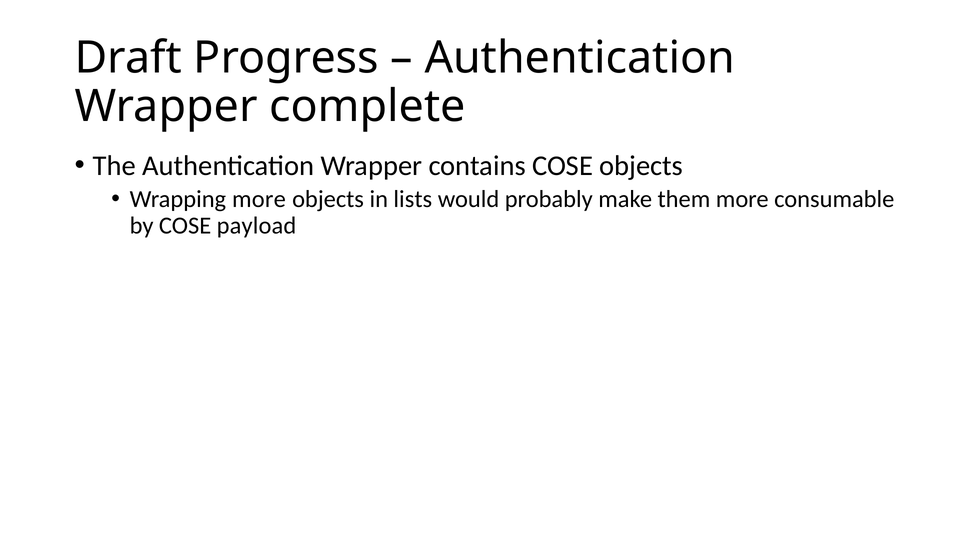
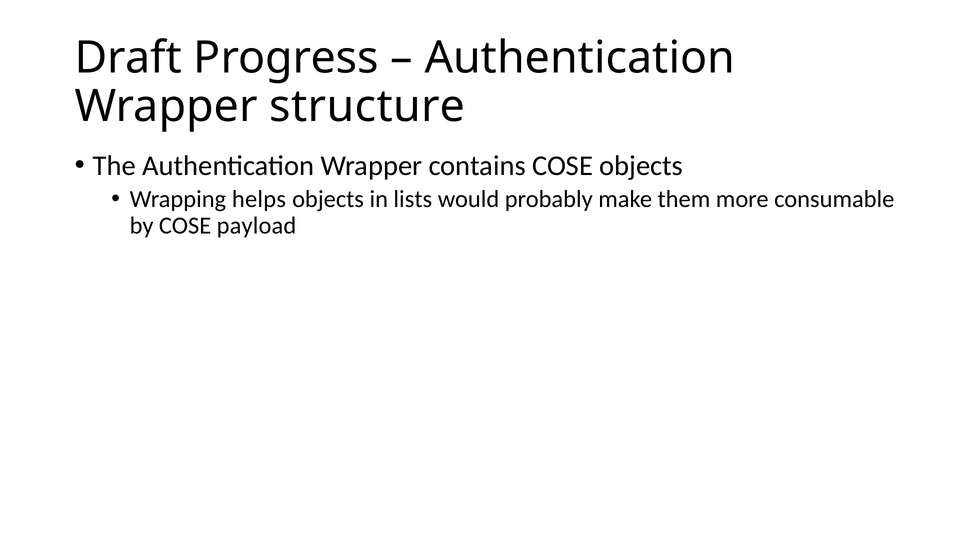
complete: complete -> structure
Wrapping more: more -> helps
